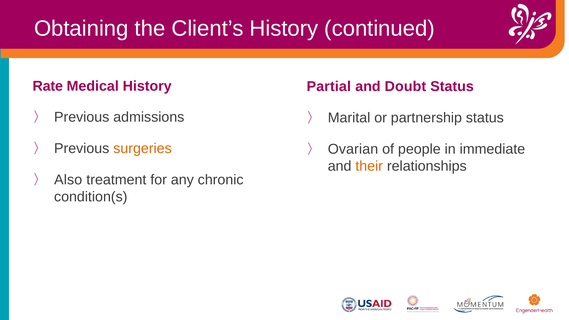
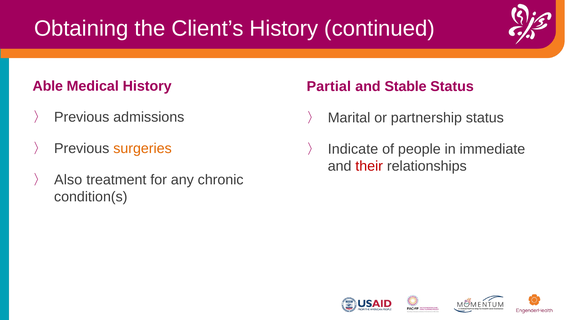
Rate: Rate -> Able
Doubt: Doubt -> Stable
Ovarian: Ovarian -> Indicate
their colour: orange -> red
